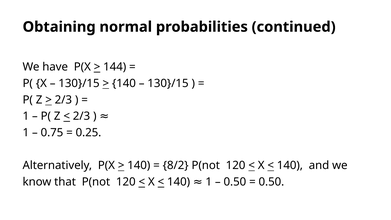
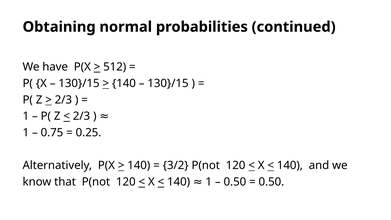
144: 144 -> 512
8/2: 8/2 -> 3/2
